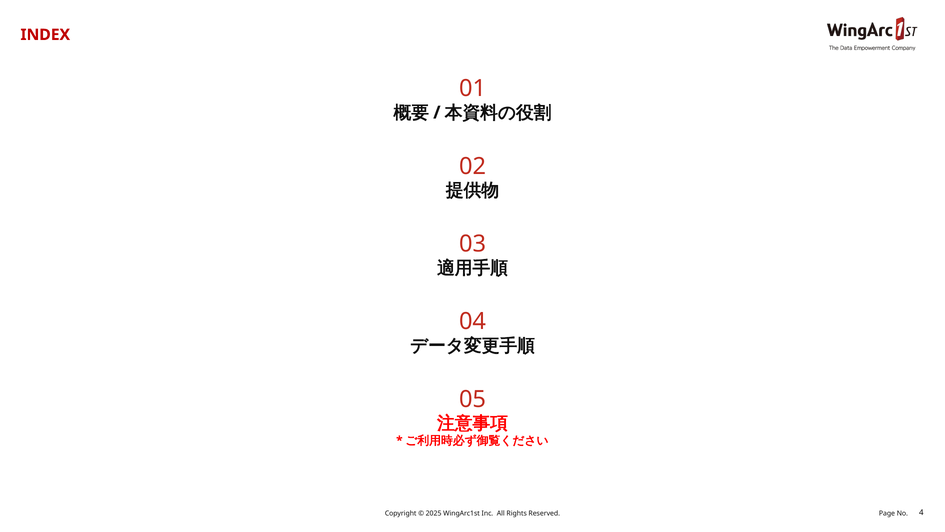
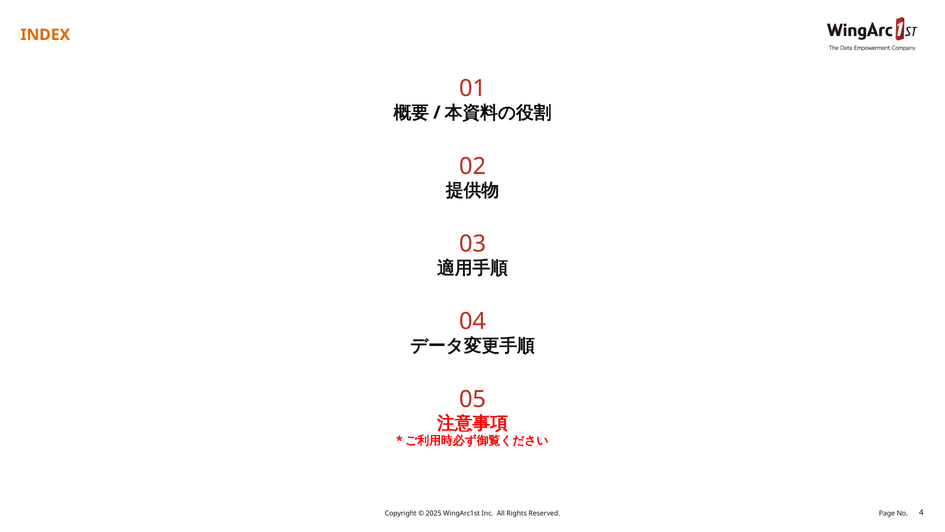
INDEX colour: red -> orange
